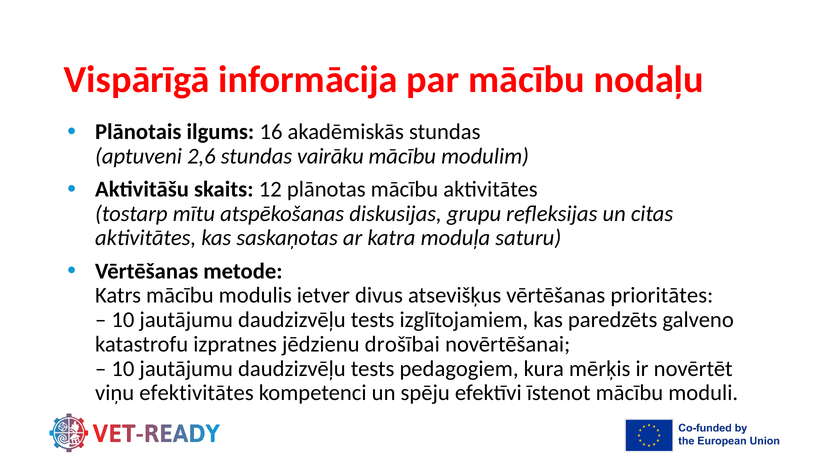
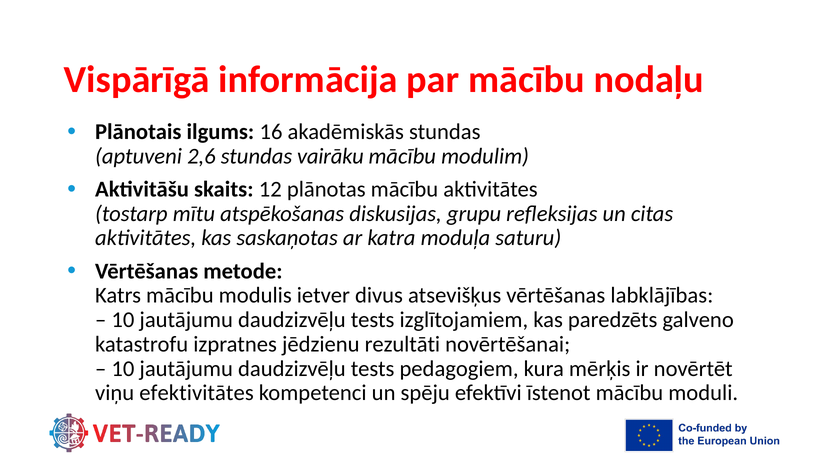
prioritātes: prioritātes -> labklājības
drošībai: drošībai -> rezultāti
